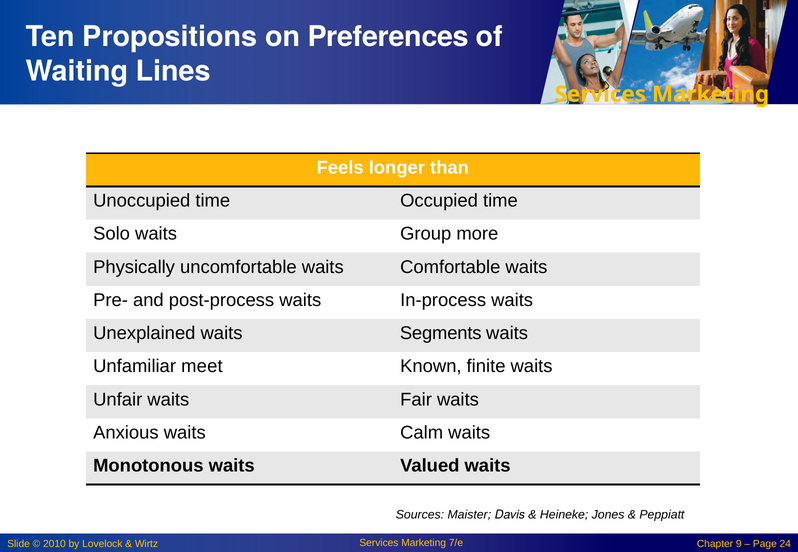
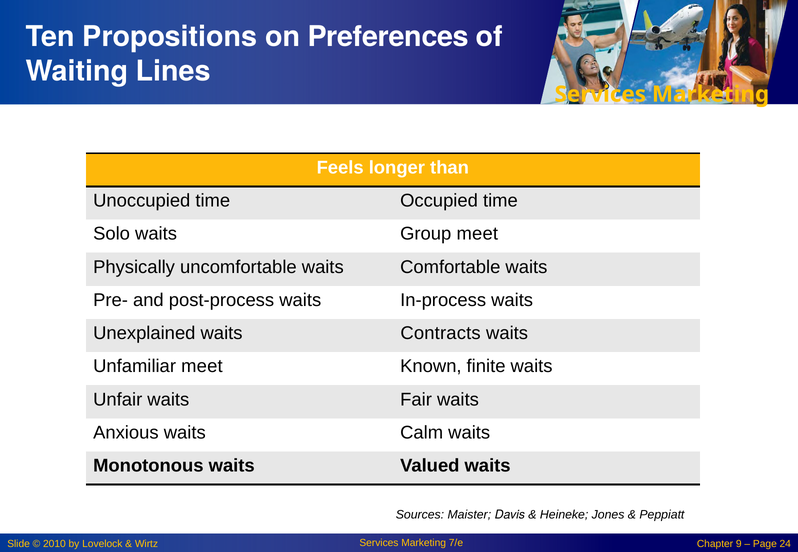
Group more: more -> meet
Segments: Segments -> Contracts
